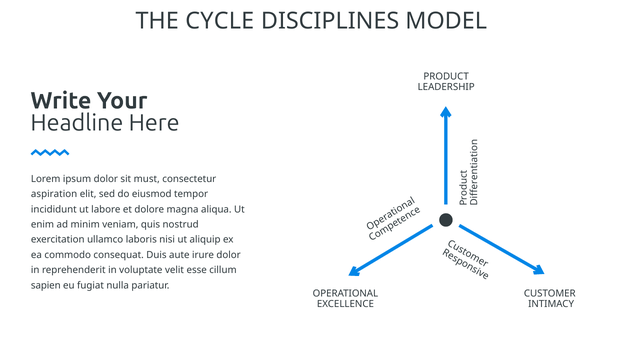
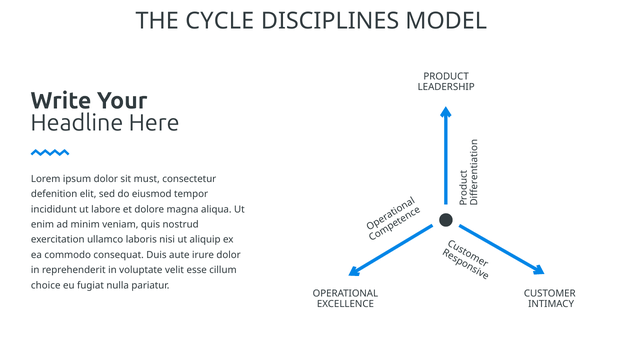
aspiration: aspiration -> defenition
sapien: sapien -> choice
